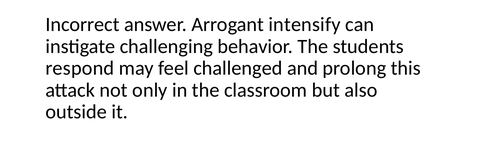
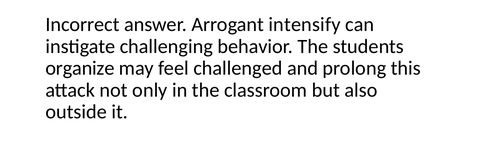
respond: respond -> organize
